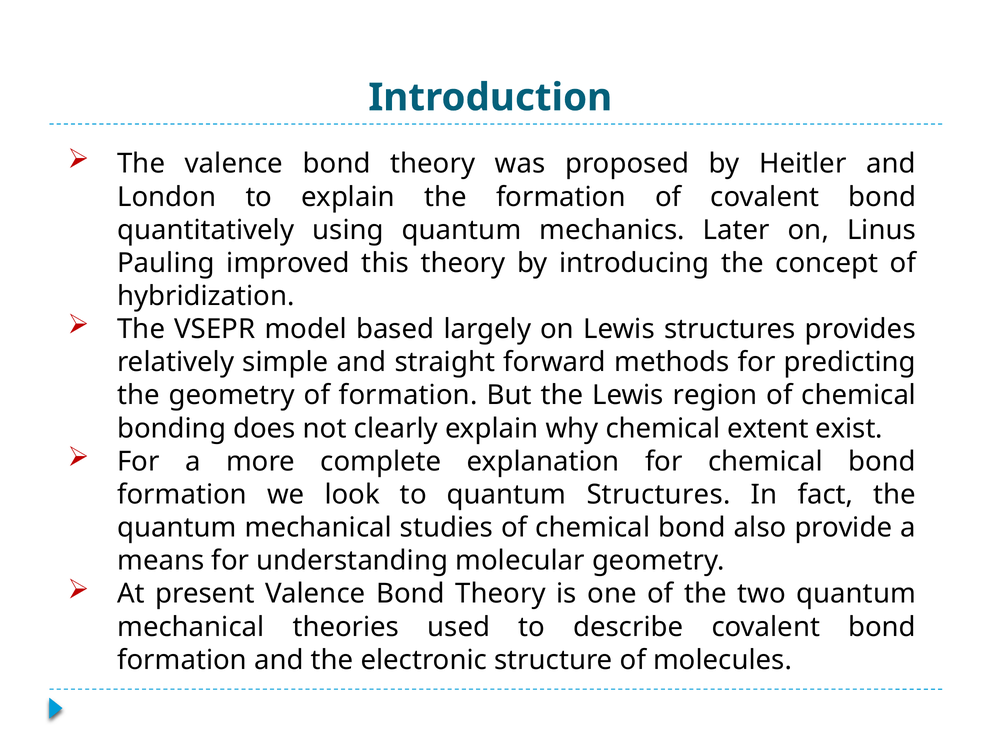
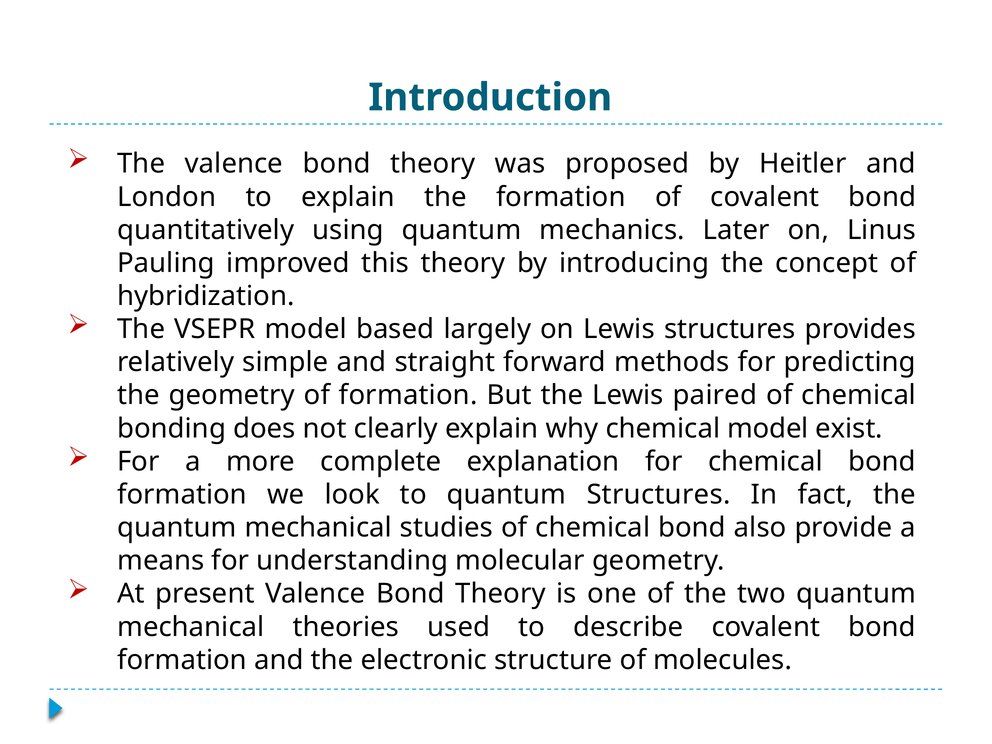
region: region -> paired
chemical extent: extent -> model
